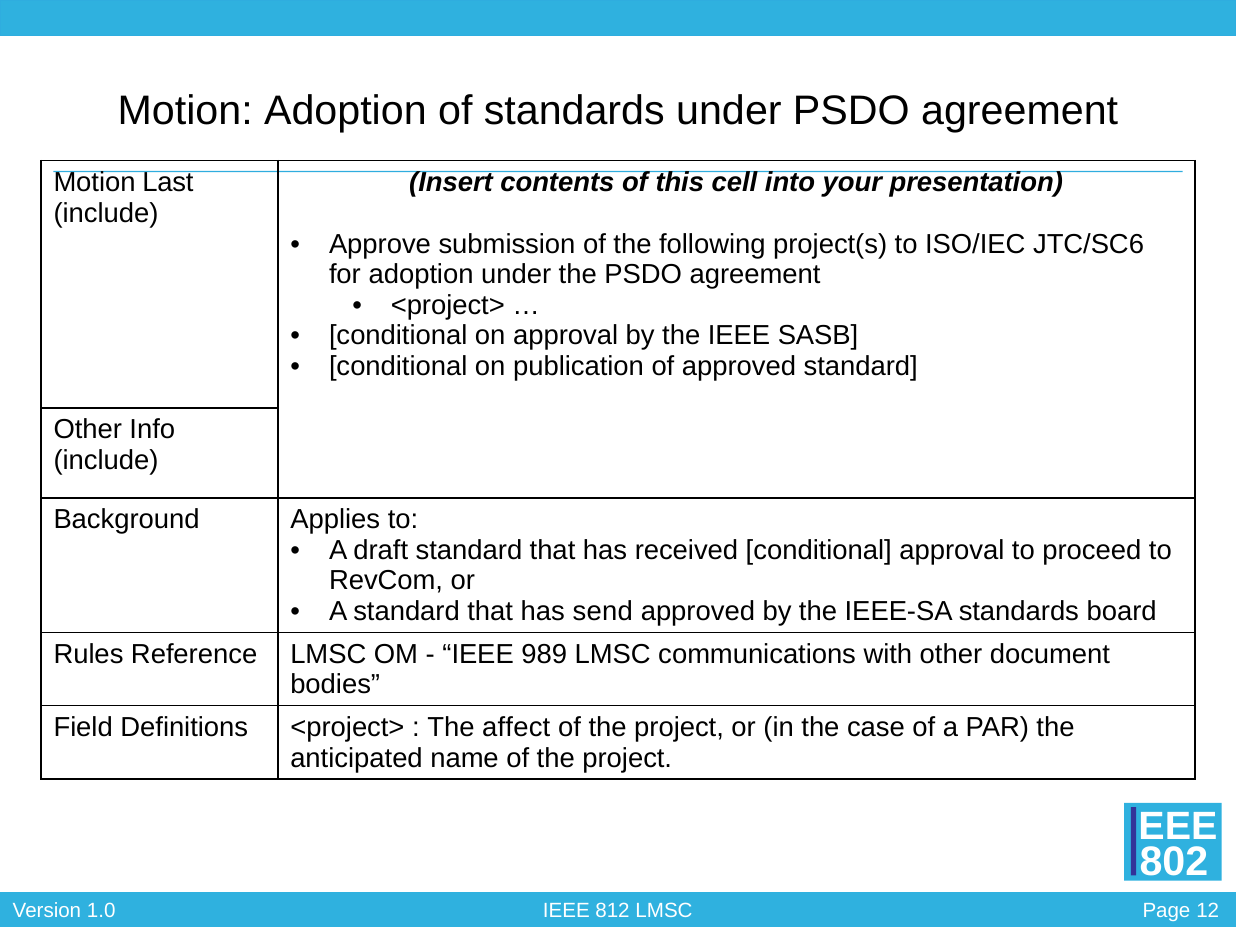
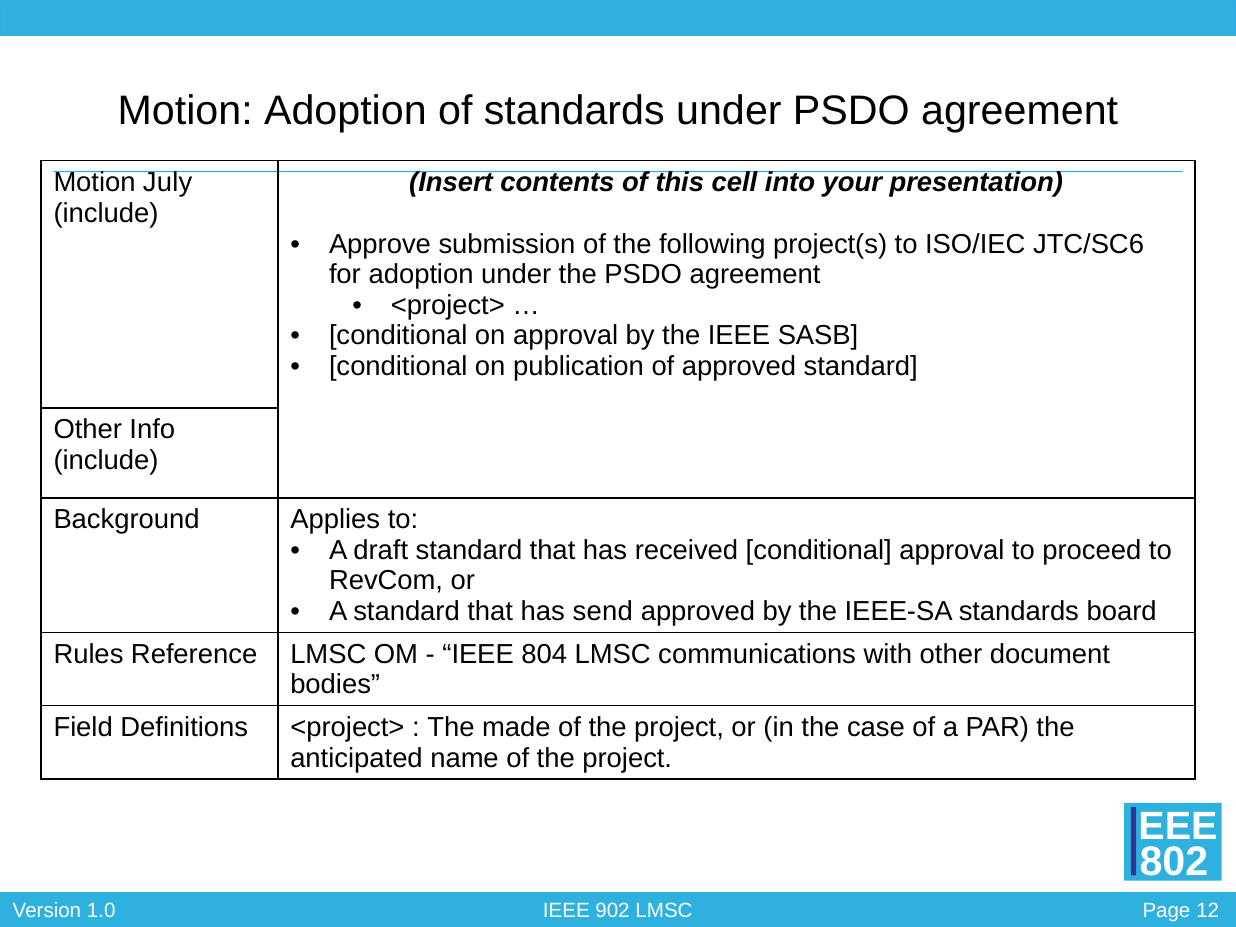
Last: Last -> July
989: 989 -> 804
affect: affect -> made
812: 812 -> 902
